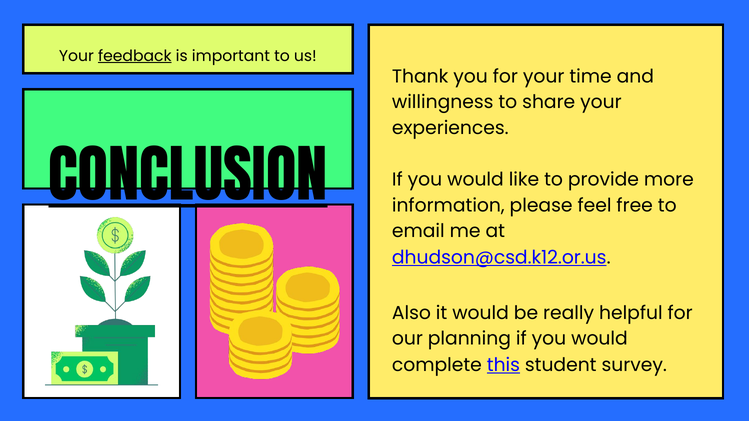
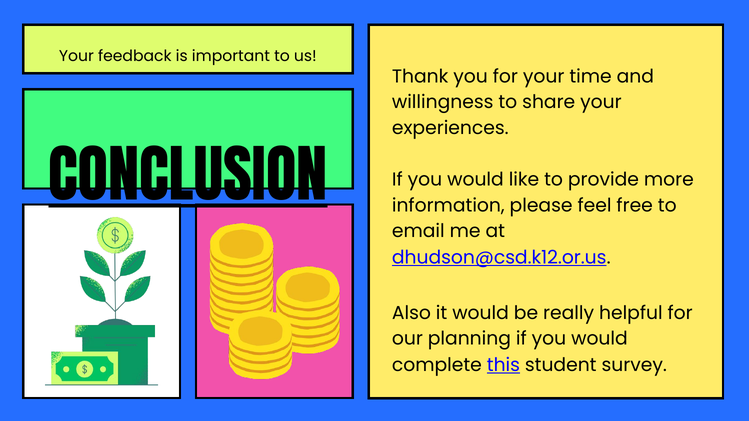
feedback underline: present -> none
